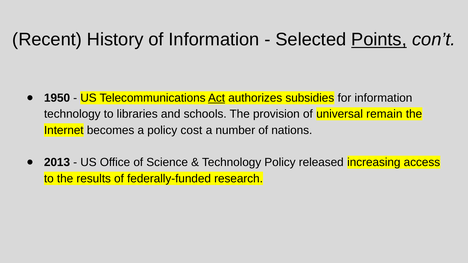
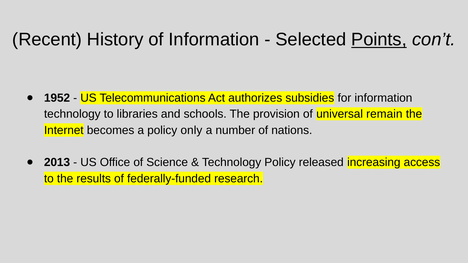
1950: 1950 -> 1952
Act underline: present -> none
cost: cost -> only
